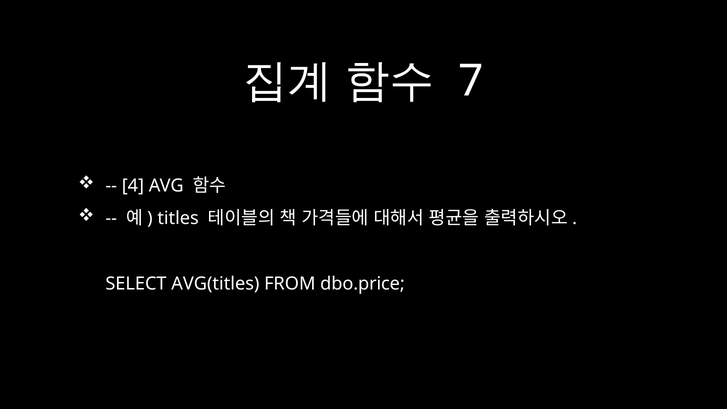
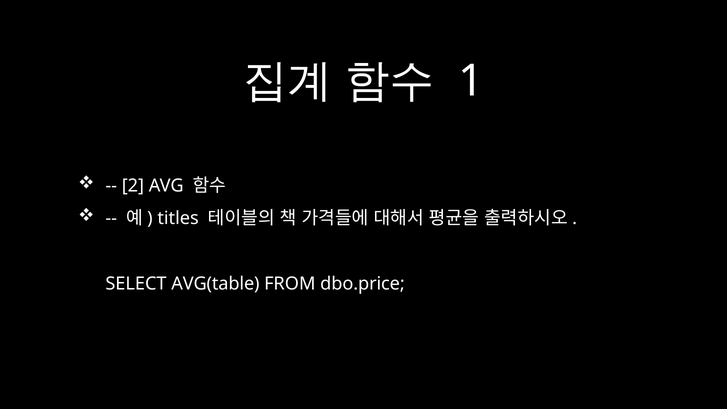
7: 7 -> 1
4: 4 -> 2
AVG(titles: AVG(titles -> AVG(table
